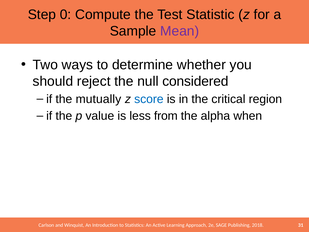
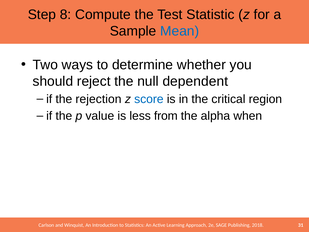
0: 0 -> 8
Mean colour: purple -> blue
considered: considered -> dependent
mutually: mutually -> rejection
